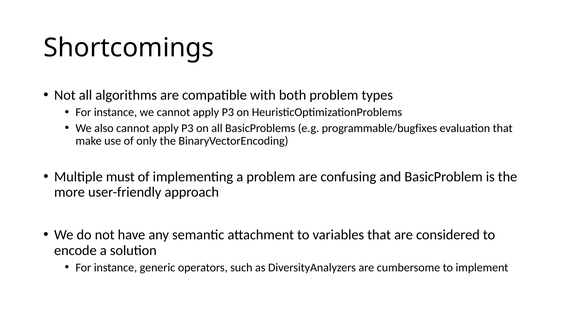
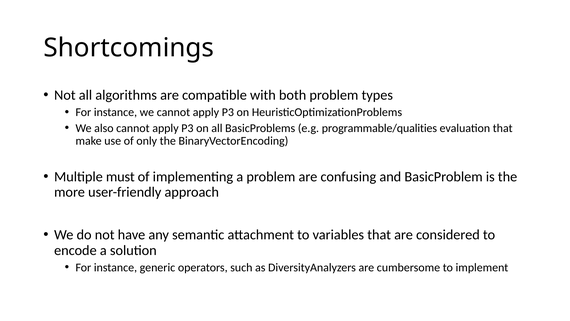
programmable/bugfixes: programmable/bugfixes -> programmable/qualities
